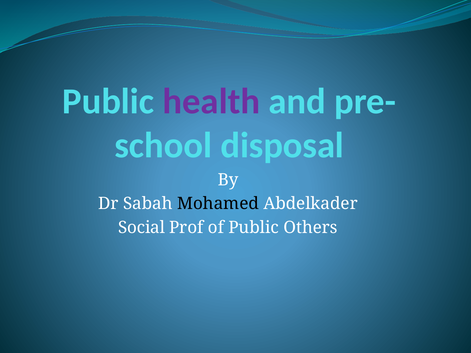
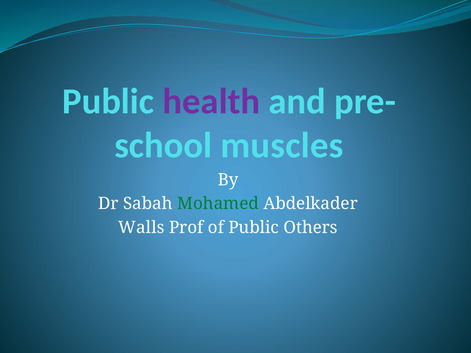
disposal: disposal -> muscles
Mohamed colour: black -> green
Social: Social -> Walls
